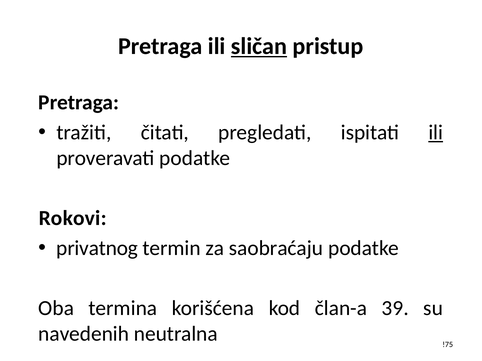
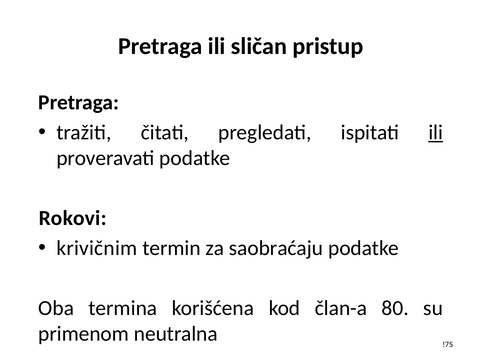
sličan underline: present -> none
privatnog: privatnog -> krivičnim
39: 39 -> 80
navedenih: navedenih -> primenom
